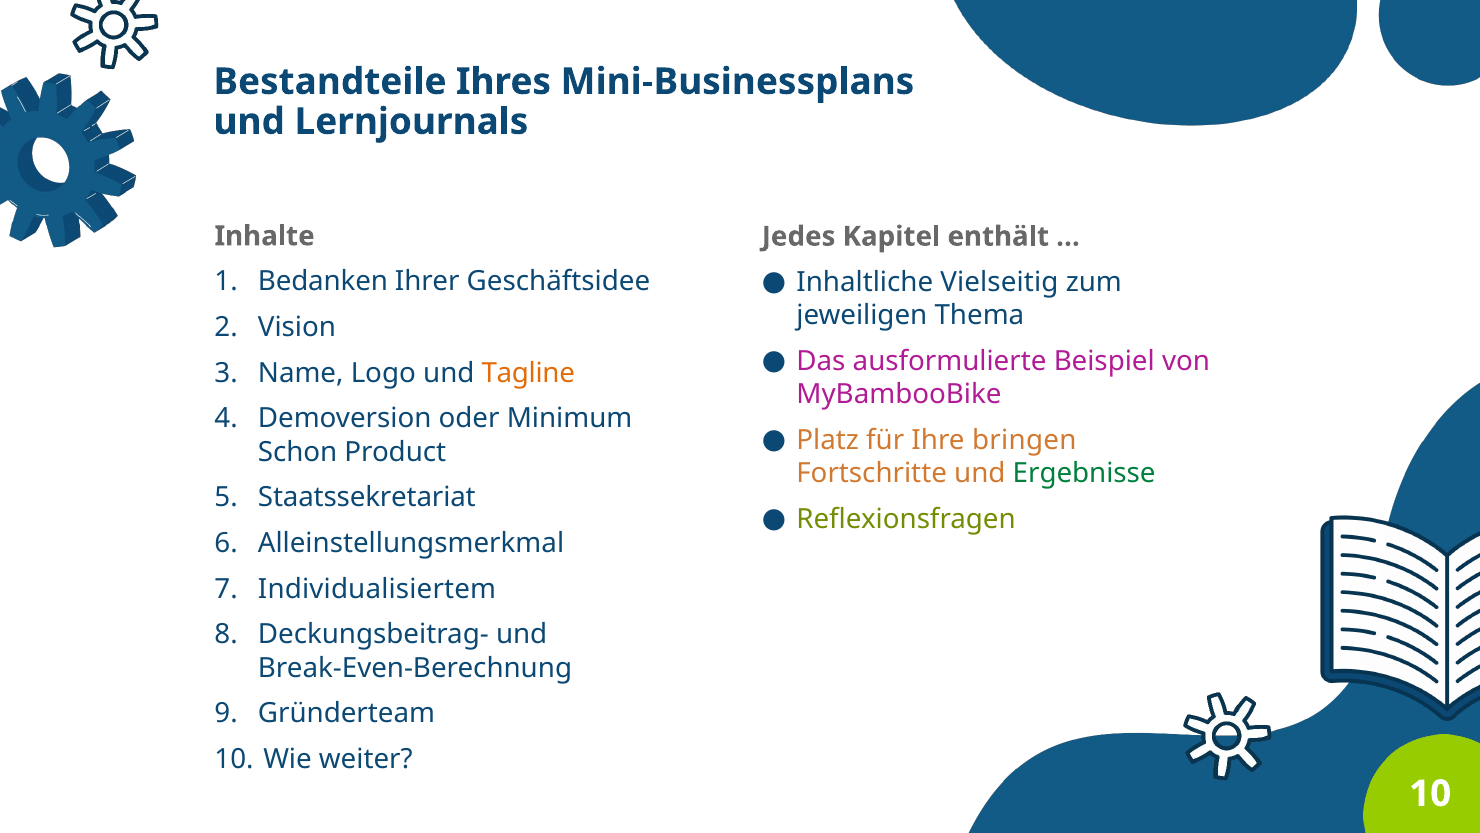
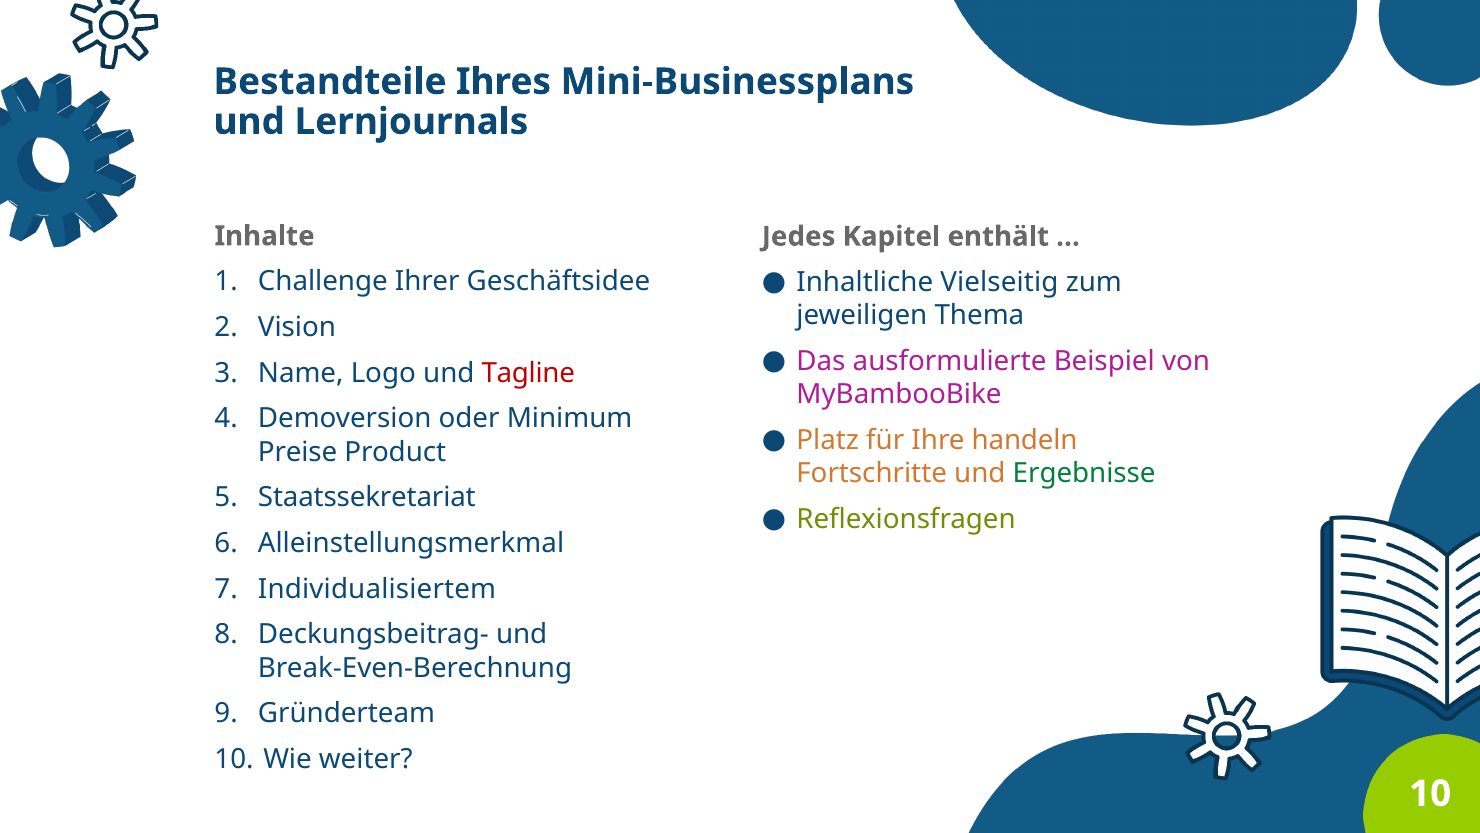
Bedanken: Bedanken -> Challenge
Tagline colour: orange -> red
bringen: bringen -> handeln
Schon: Schon -> Preise
